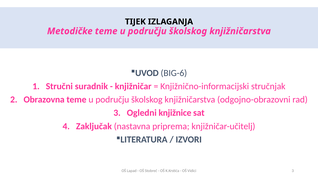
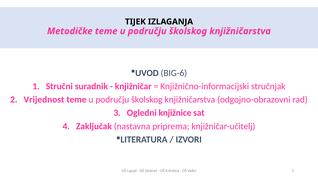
Obrazovna: Obrazovna -> Vrijednost
